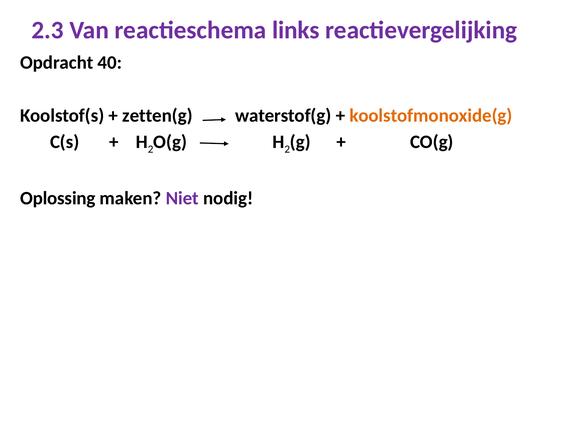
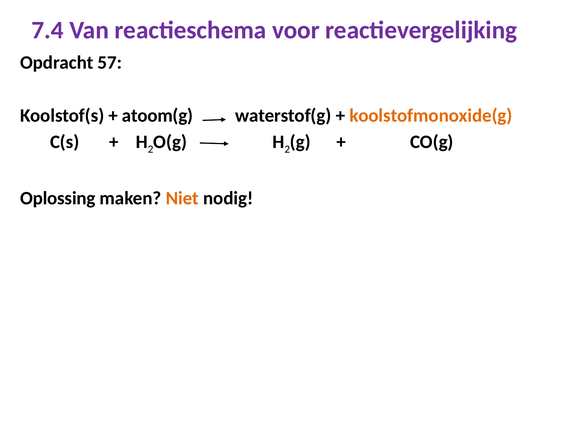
2.3: 2.3 -> 7.4
links: links -> voor
40: 40 -> 57
zetten(g: zetten(g -> atoom(g
Niet colour: purple -> orange
